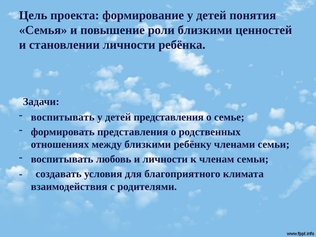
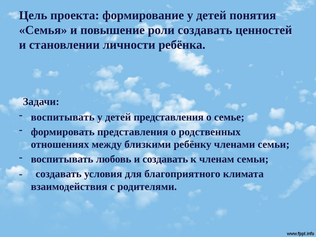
роли близкими: близкими -> создавать
и личности: личности -> создавать
